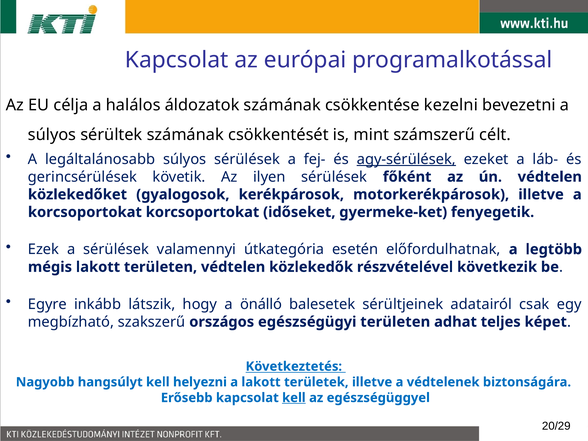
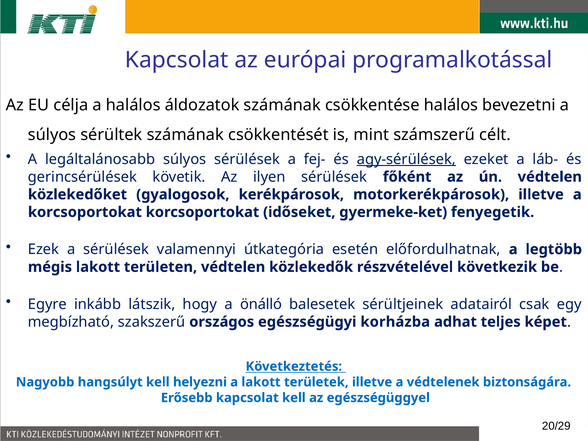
csökkentése kezelni: kezelni -> halálos
egészségügyi területen: területen -> korházba
kell at (294, 398) underline: present -> none
